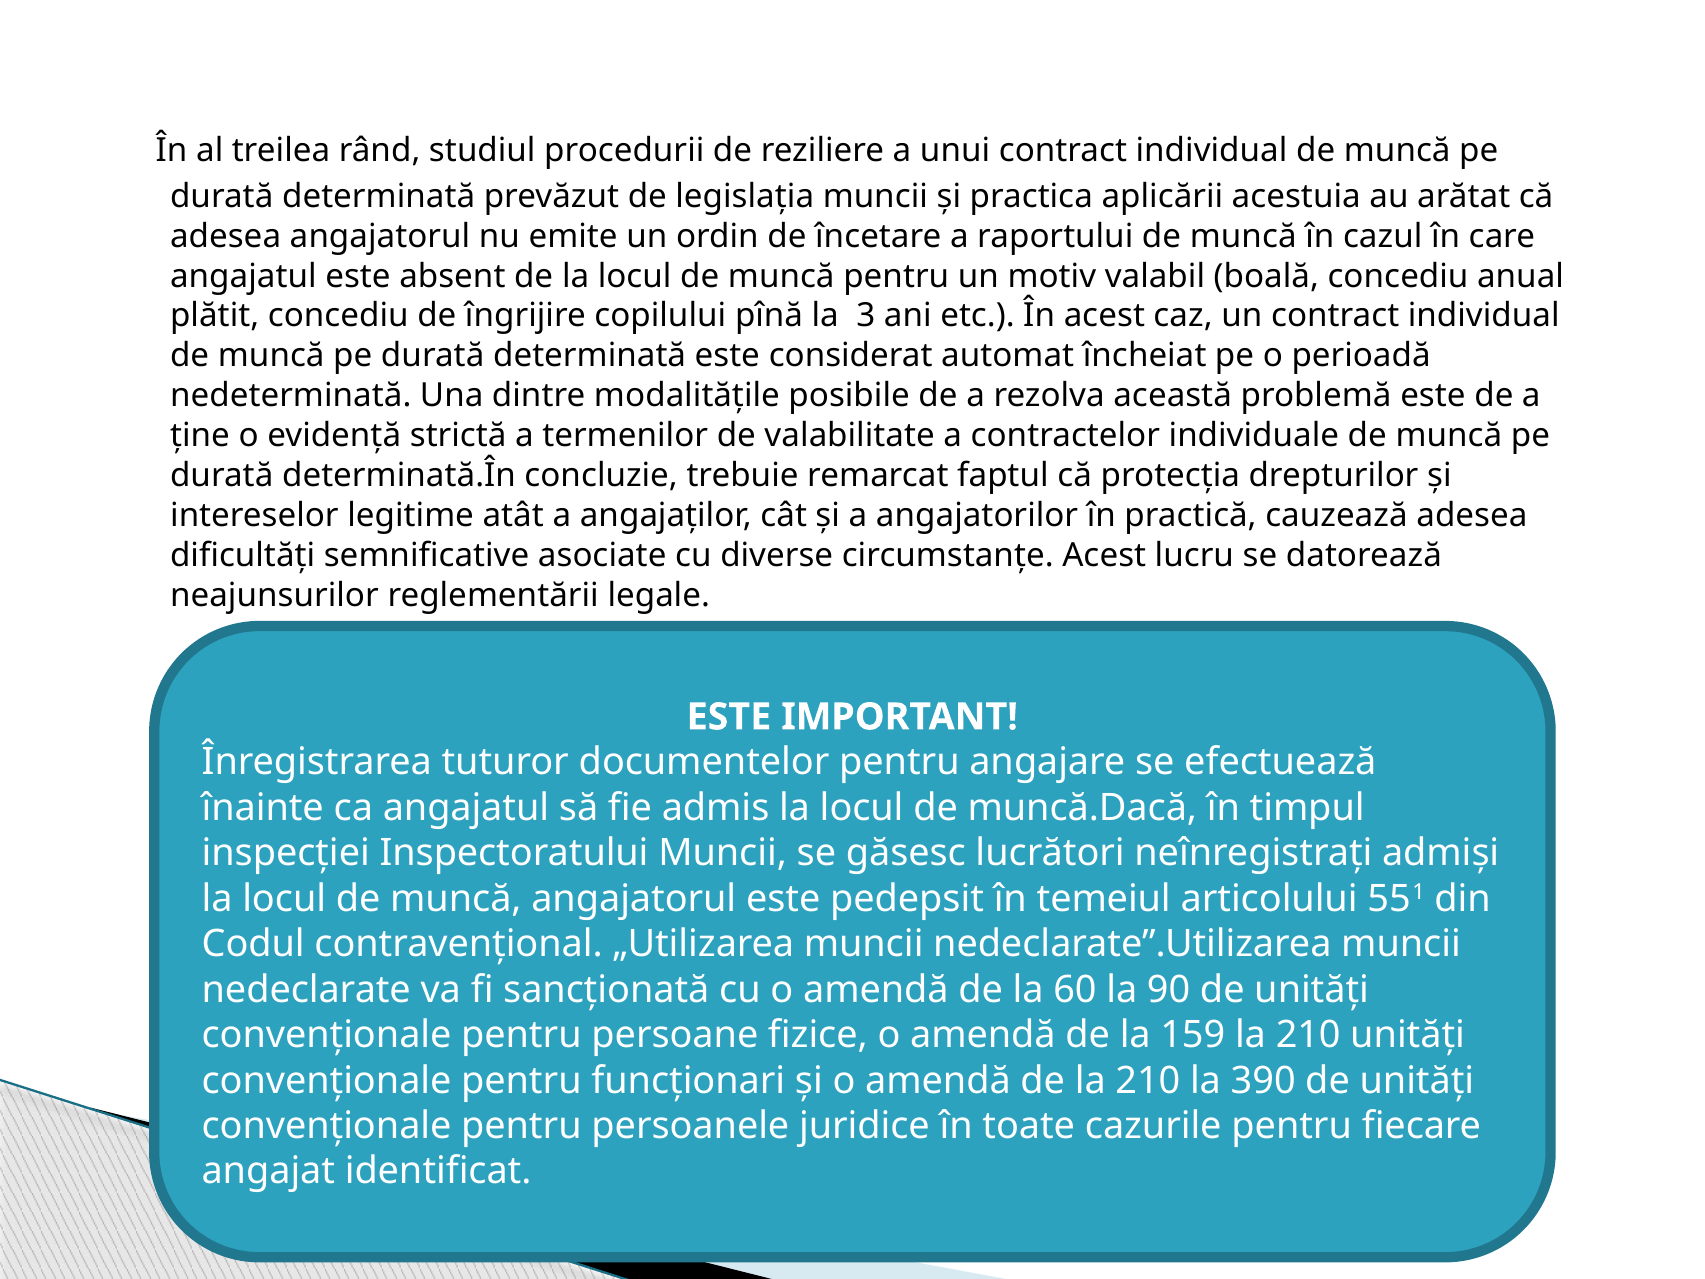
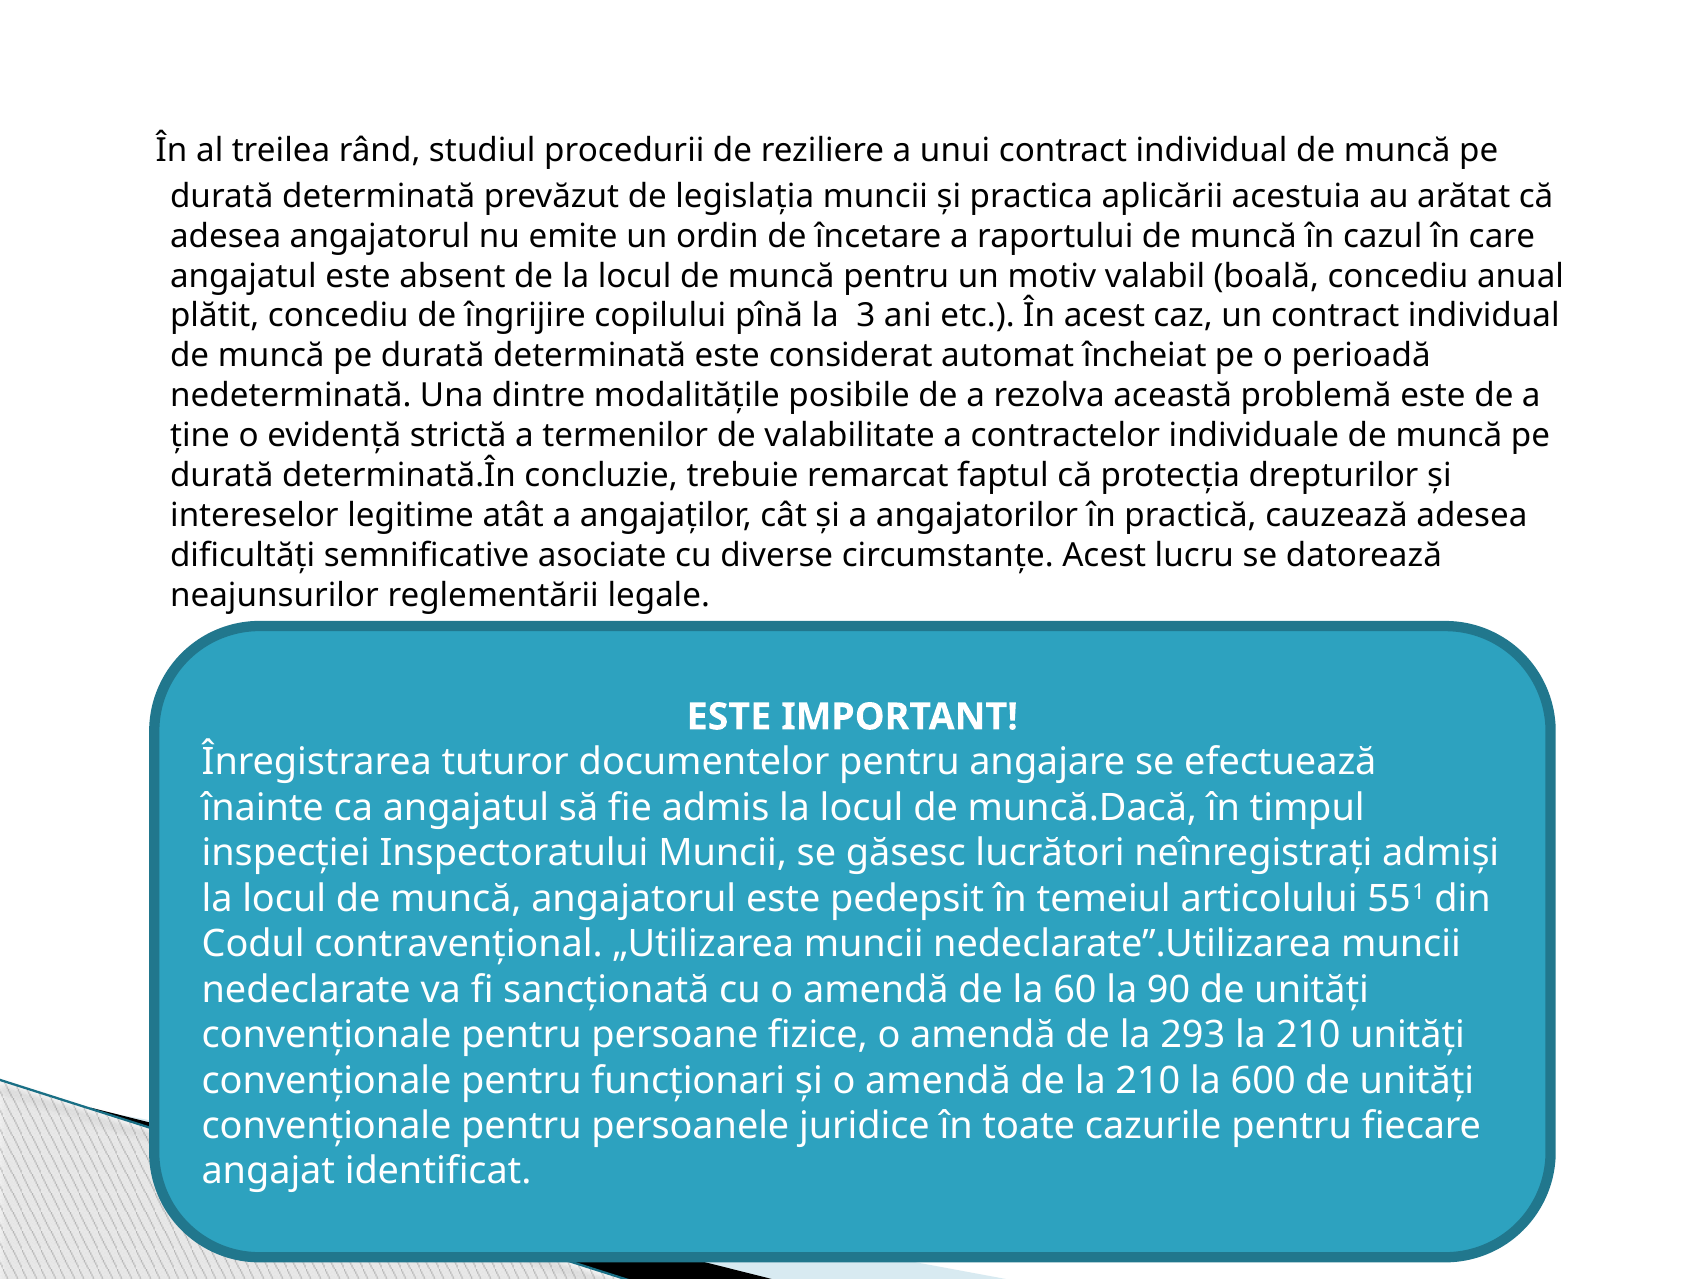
159: 159 -> 293
390: 390 -> 600
